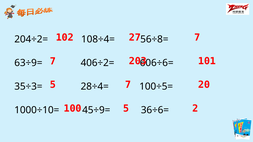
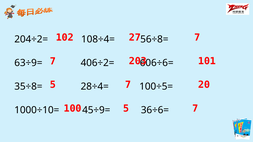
35÷3=: 35÷3= -> 35÷8=
100 5 2: 2 -> 7
